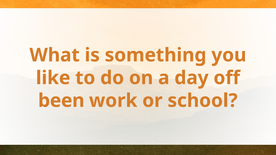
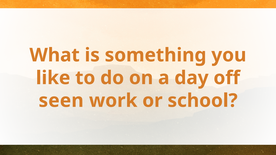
been: been -> seen
